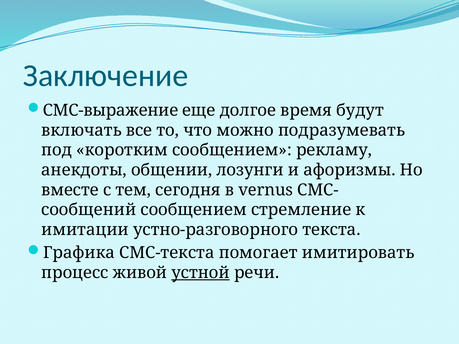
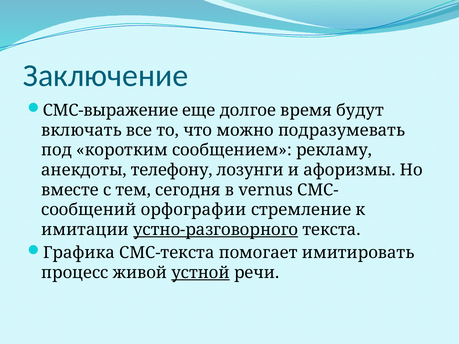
общении: общении -> телефону
сообщением at (194, 210): сообщением -> орфографии
устно-разговорного underline: none -> present
